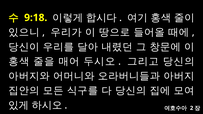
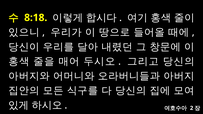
9:18: 9:18 -> 8:18
